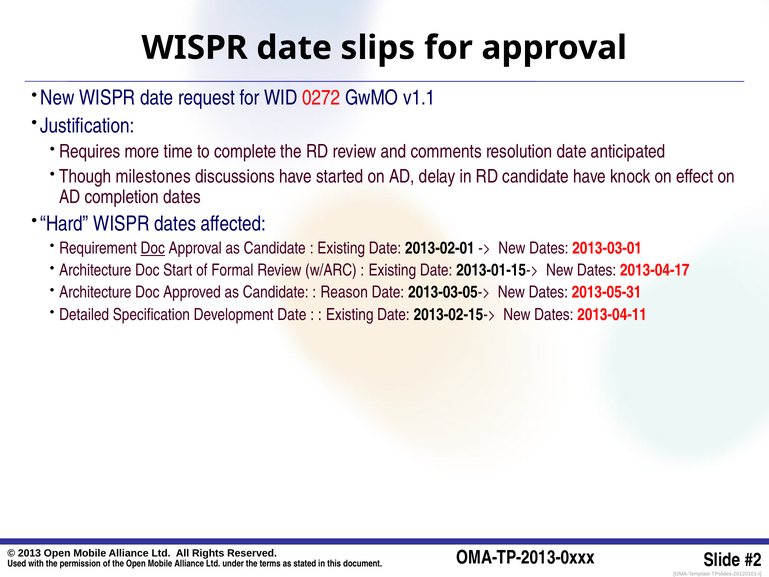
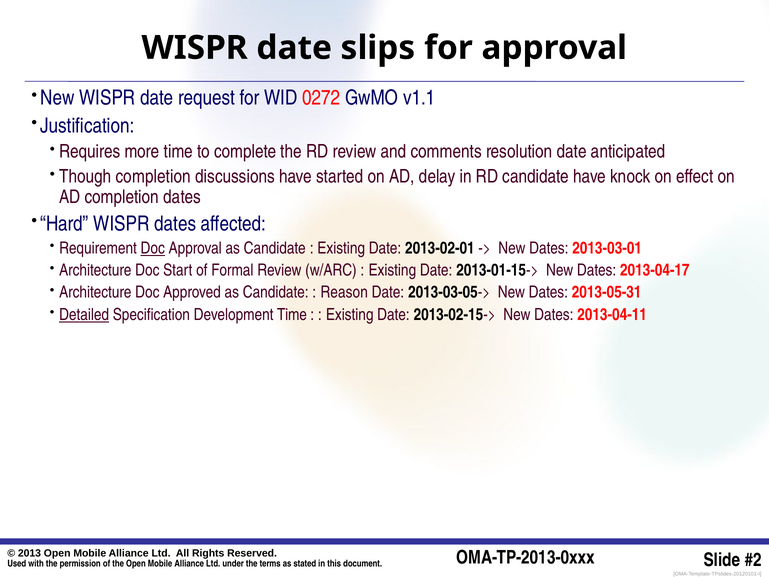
Though milestones: milestones -> completion
Detailed underline: none -> present
Development Date: Date -> Time
